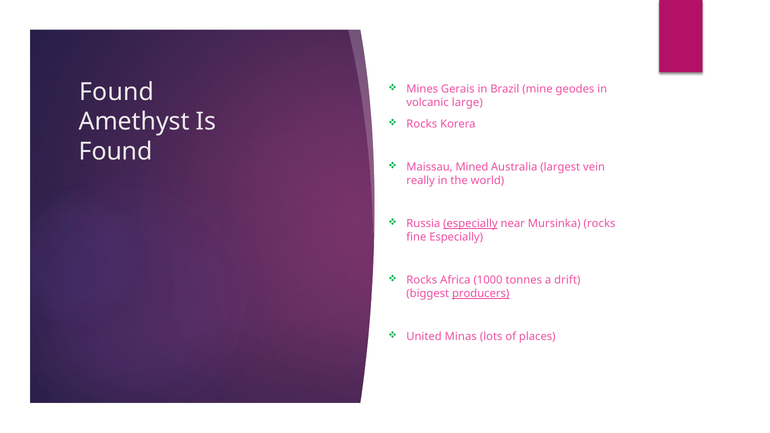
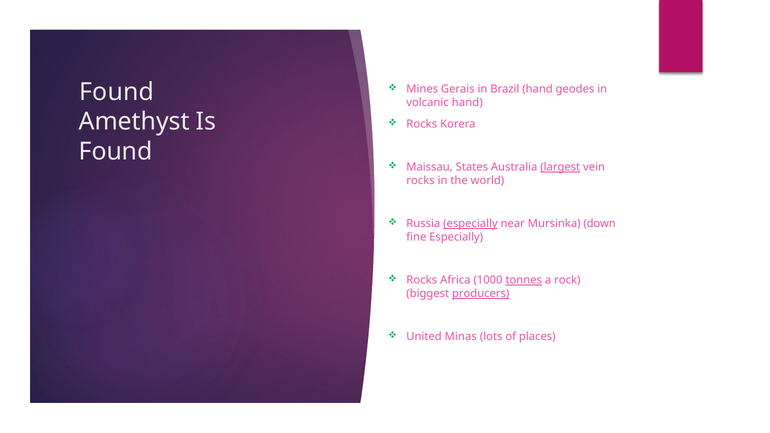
Brazil mine: mine -> hand
volcanic large: large -> hand
Mined: Mined -> States
largest underline: none -> present
really at (421, 181): really -> rocks
Mursinka rocks: rocks -> down
tonnes underline: none -> present
drift: drift -> rock
